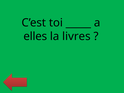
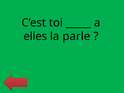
livres: livres -> parle
